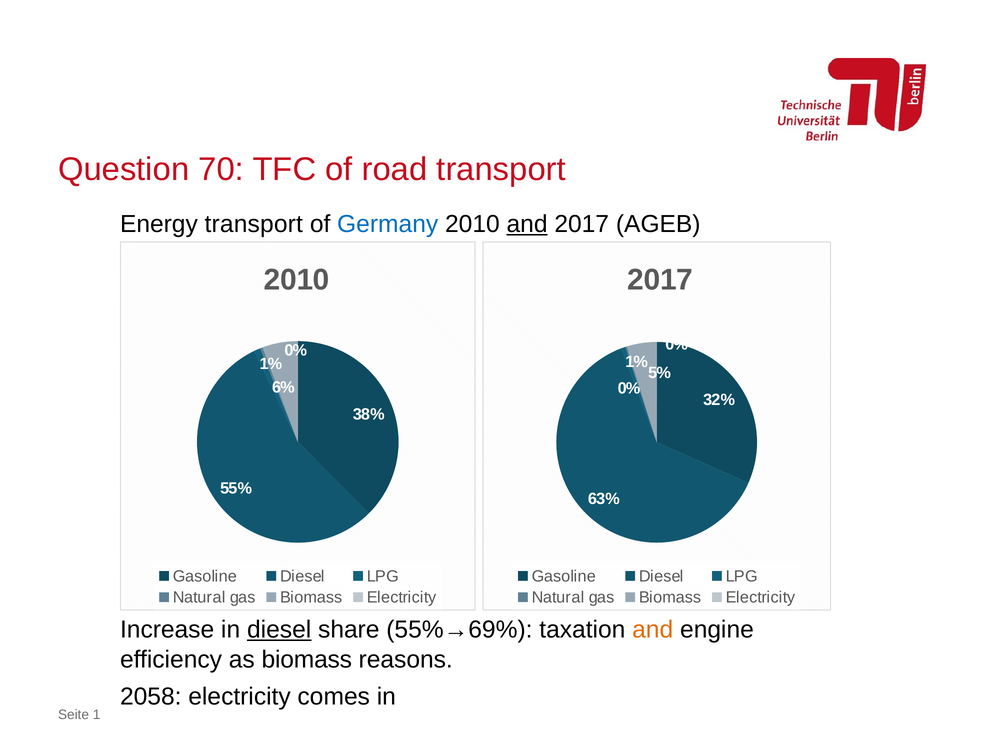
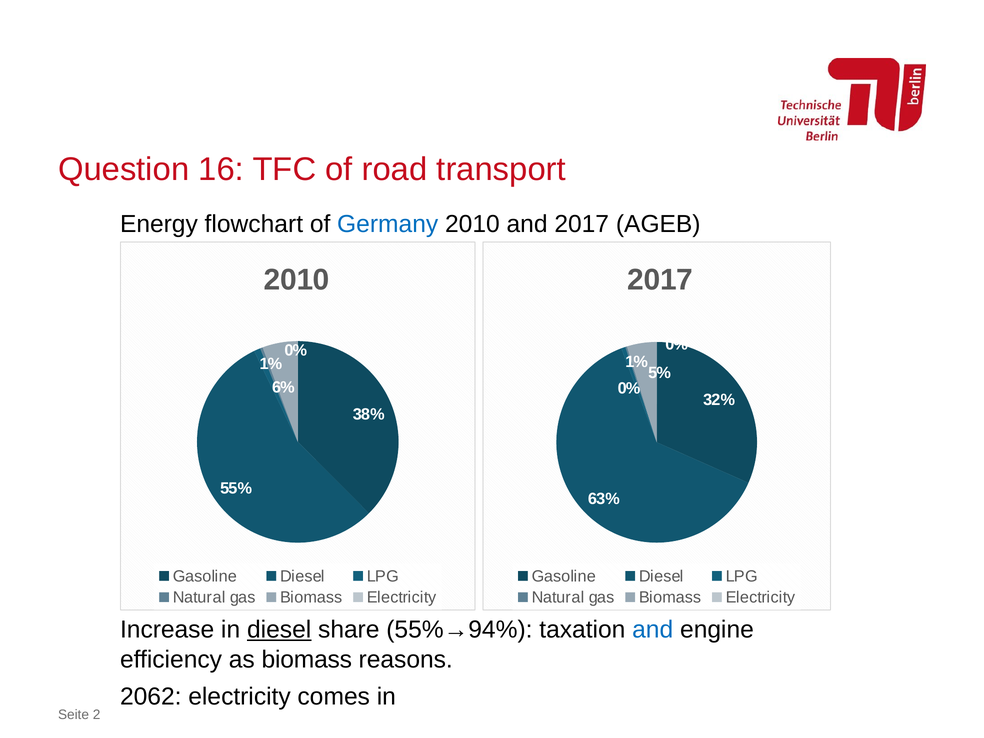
70: 70 -> 16
Energy transport: transport -> flowchart
and at (527, 224) underline: present -> none
55%→69%: 55%→69% -> 55%→94%
and at (653, 630) colour: orange -> blue
2058: 2058 -> 2062
1: 1 -> 2
